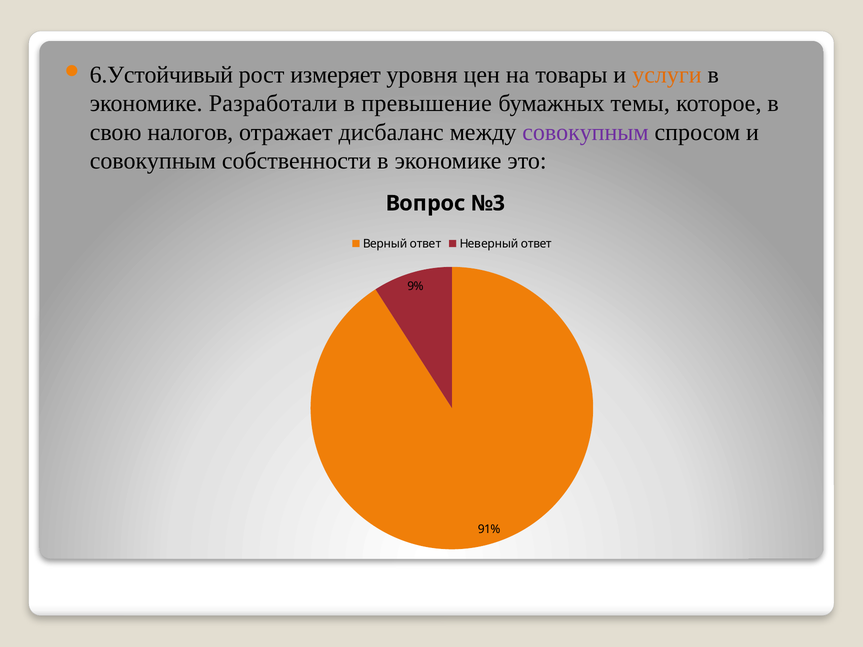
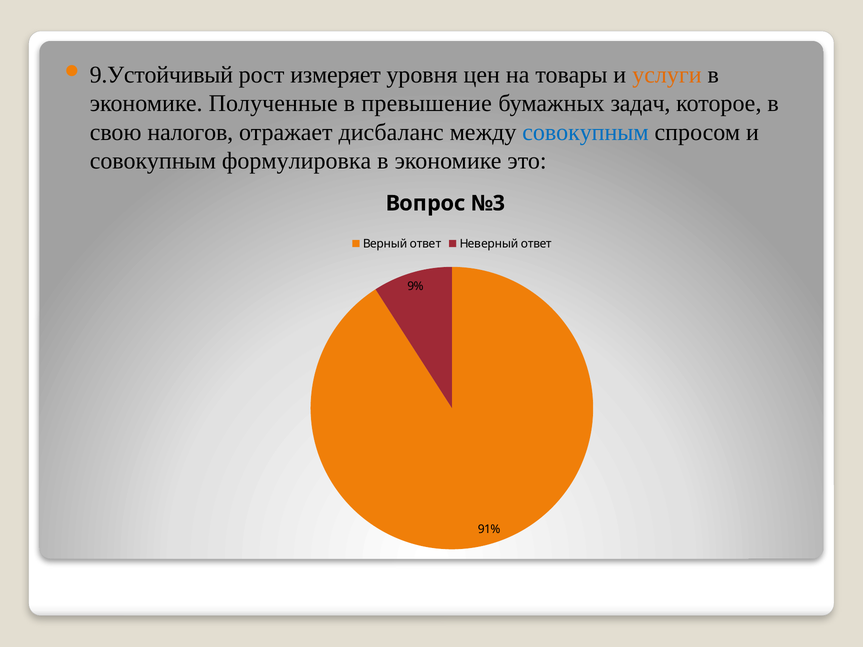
6.Устойчивый: 6.Устойчивый -> 9.Устойчивый
Разработали: Разработали -> Полученные
темы: темы -> задач
совокупным at (585, 132) colour: purple -> blue
собственности: собственности -> формулировка
